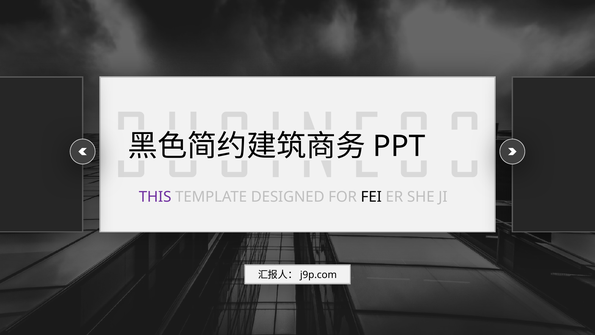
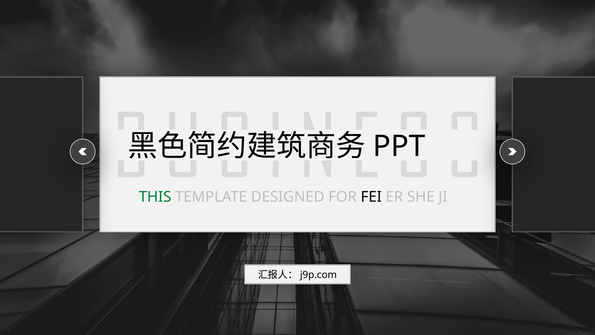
THIS colour: purple -> green
